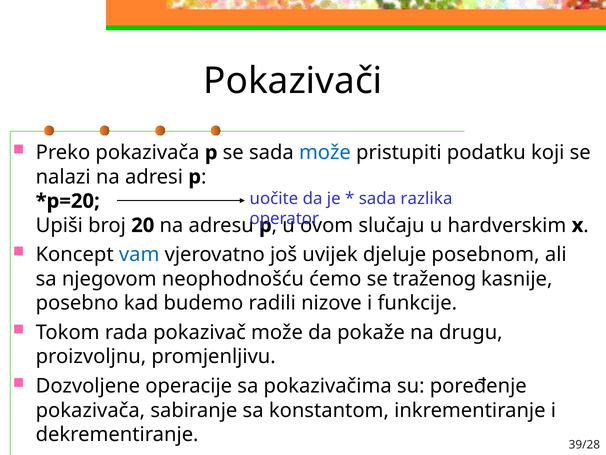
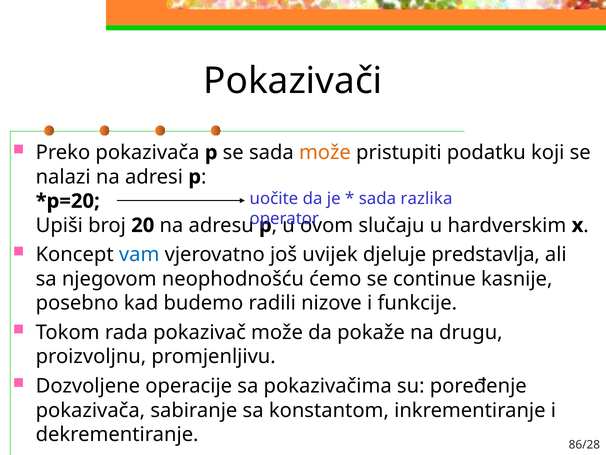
može at (325, 152) colour: blue -> orange
posebnom: posebnom -> predstavlja
traženog: traženog -> continue
39/28: 39/28 -> 86/28
